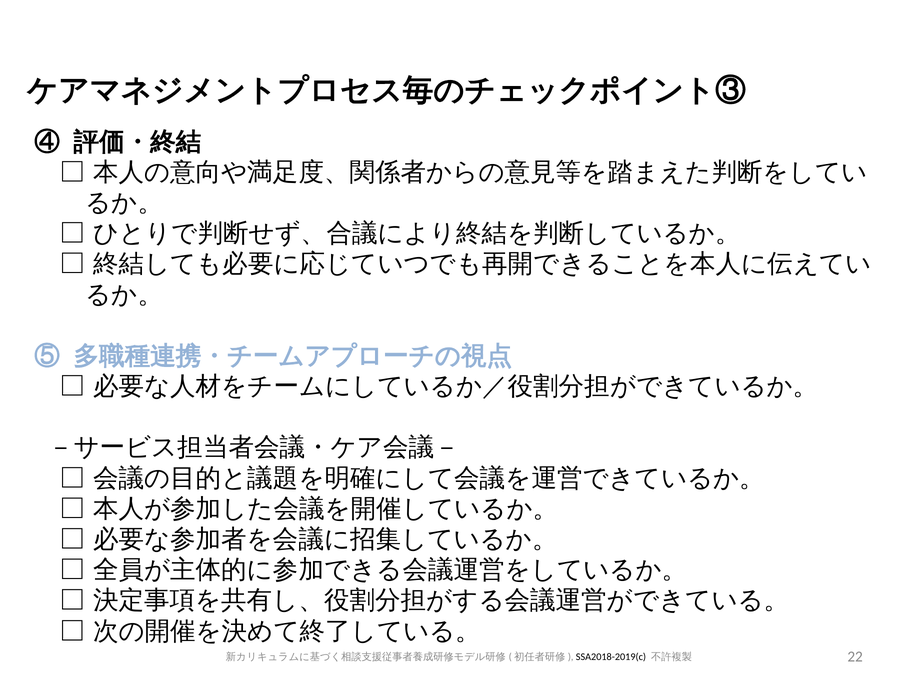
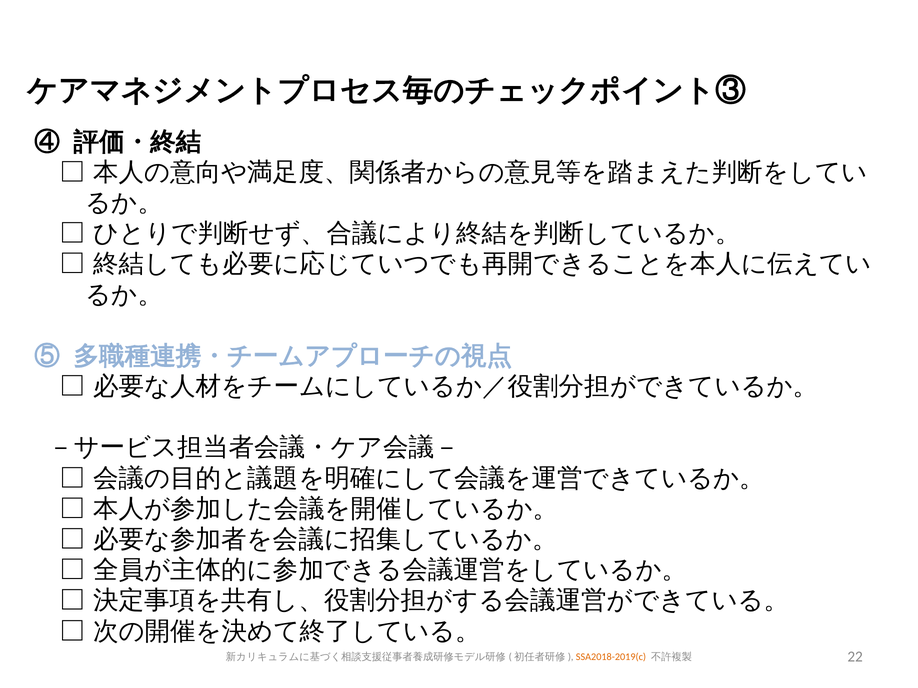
SSA2018-2019(c colour: black -> orange
